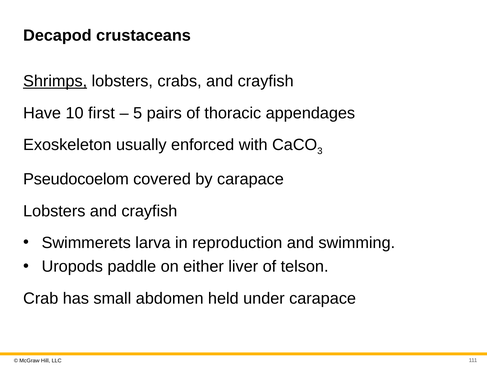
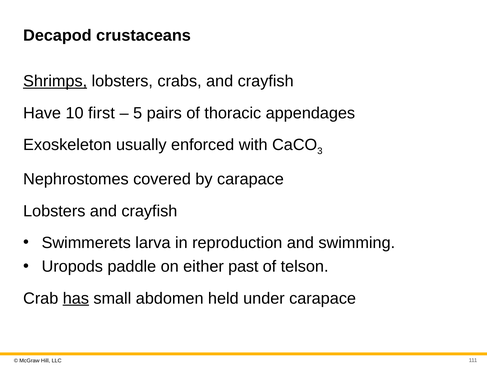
Pseudocoelom: Pseudocoelom -> Nephrostomes
liver: liver -> past
has underline: none -> present
